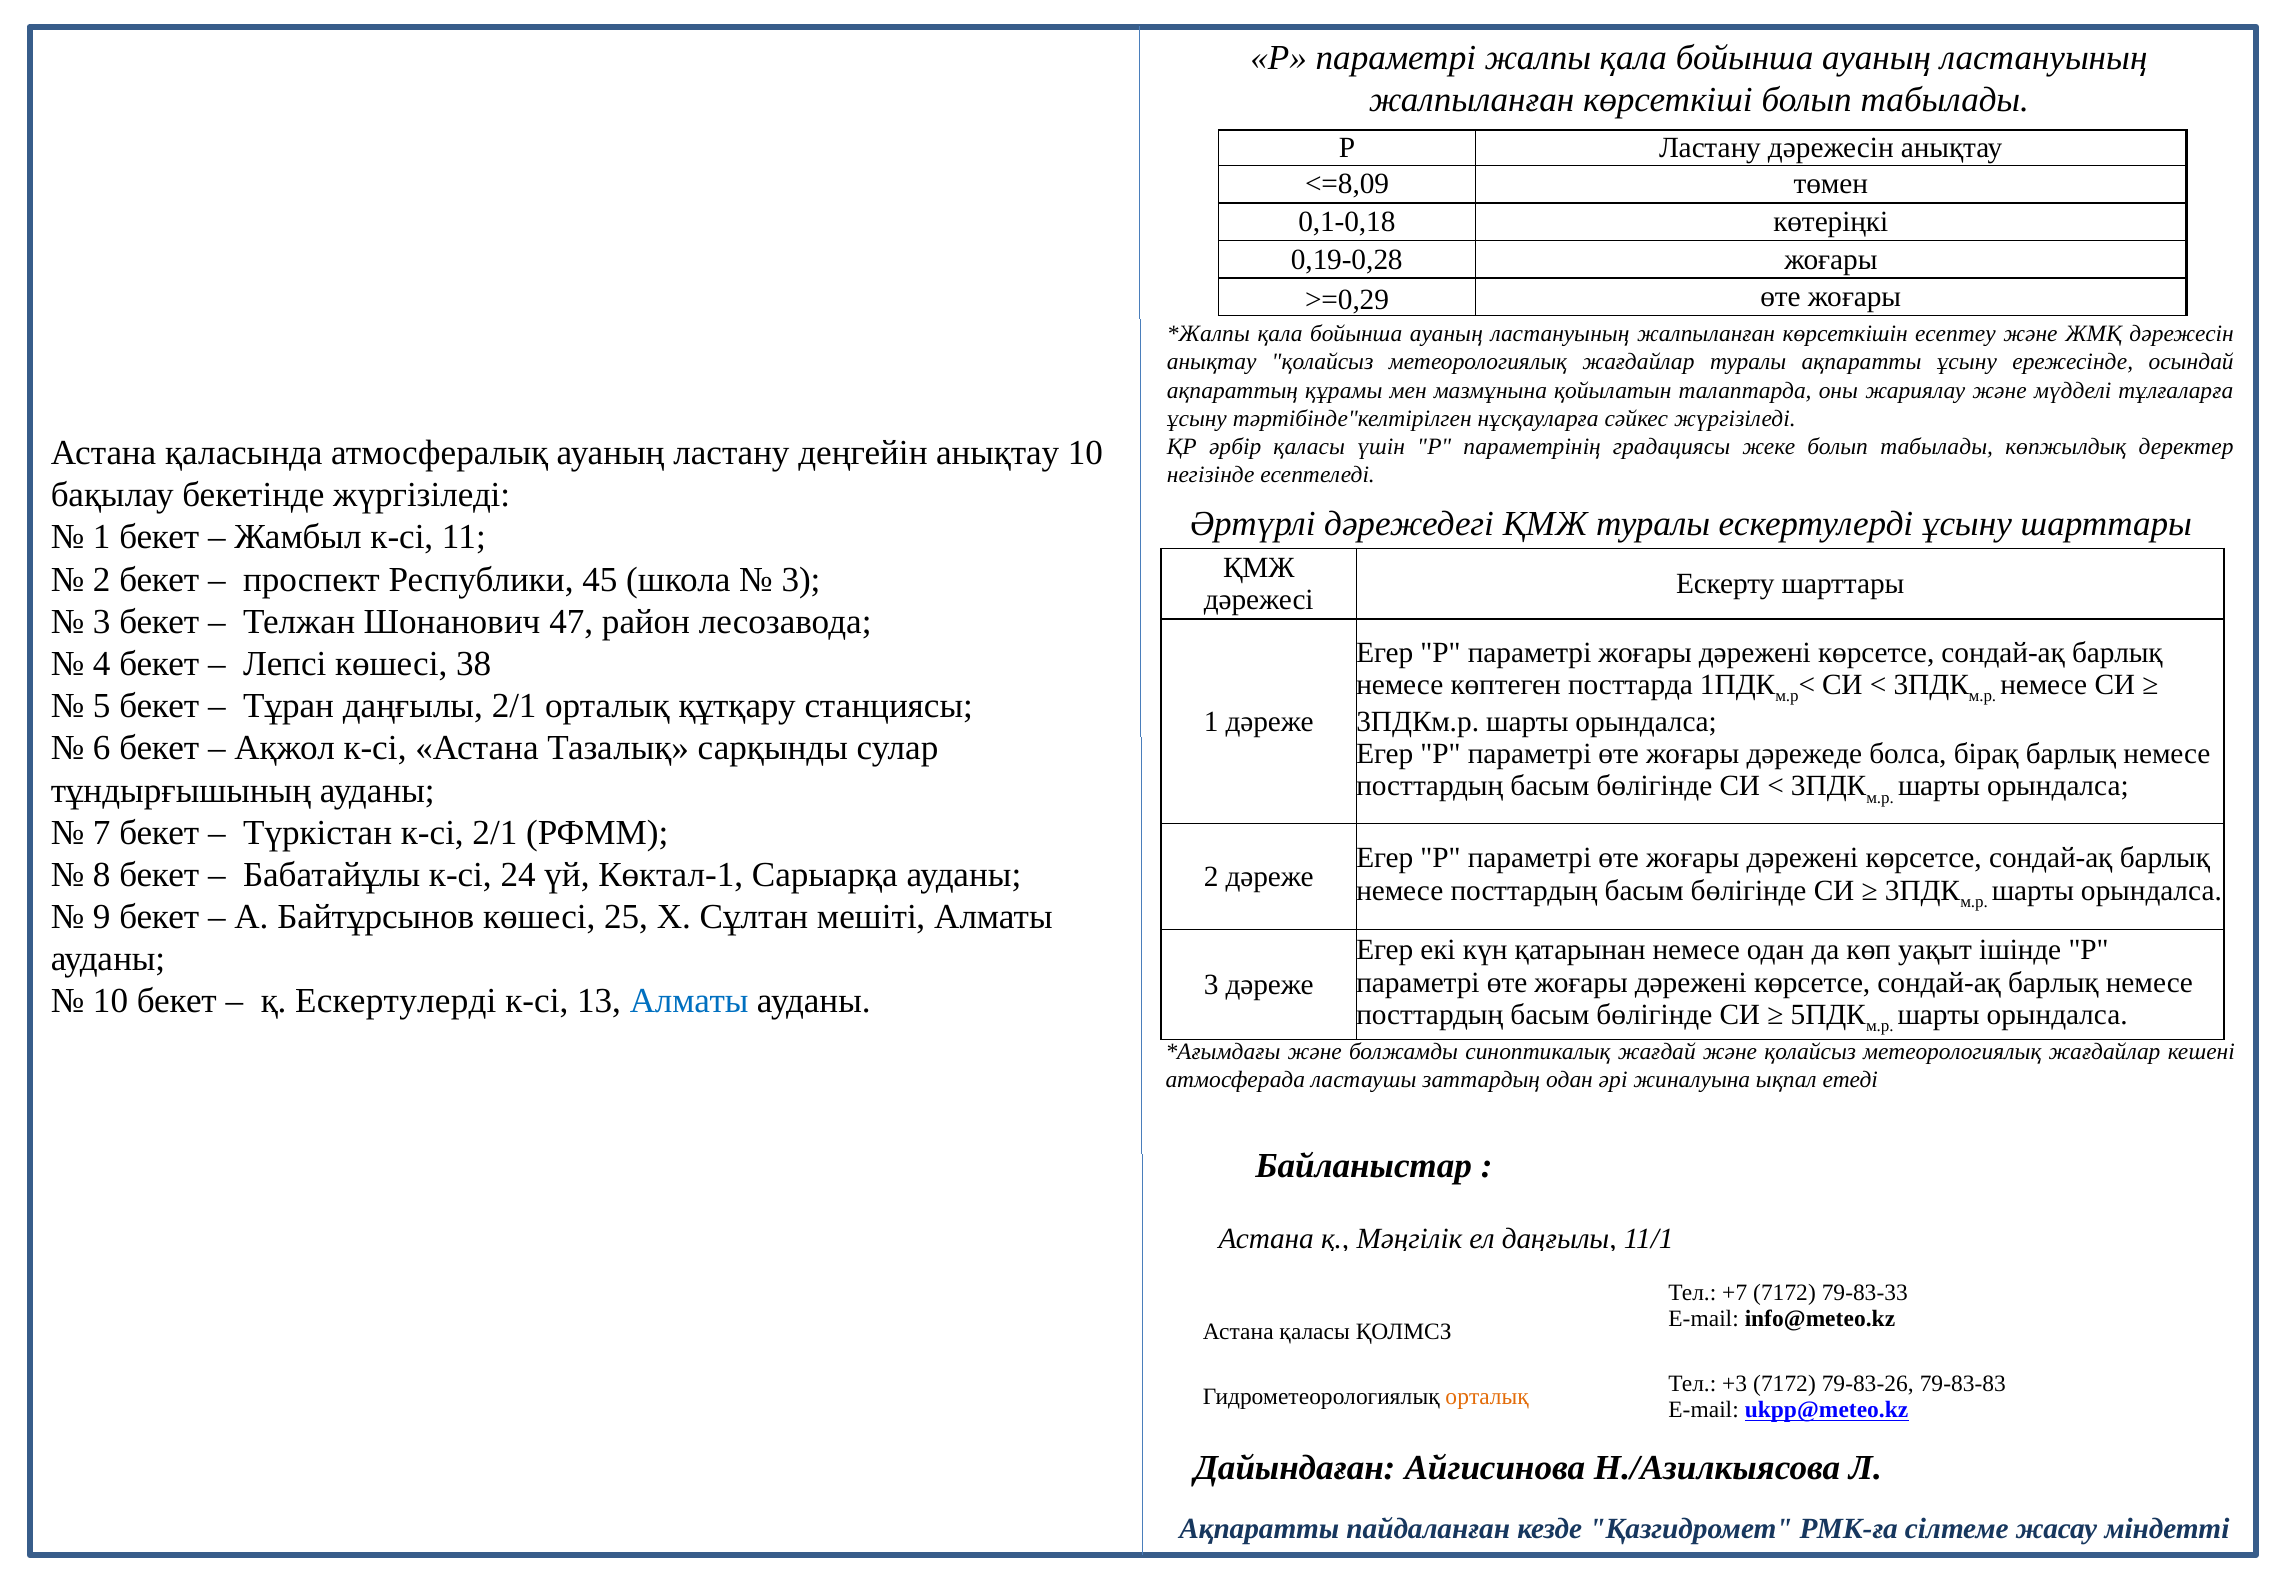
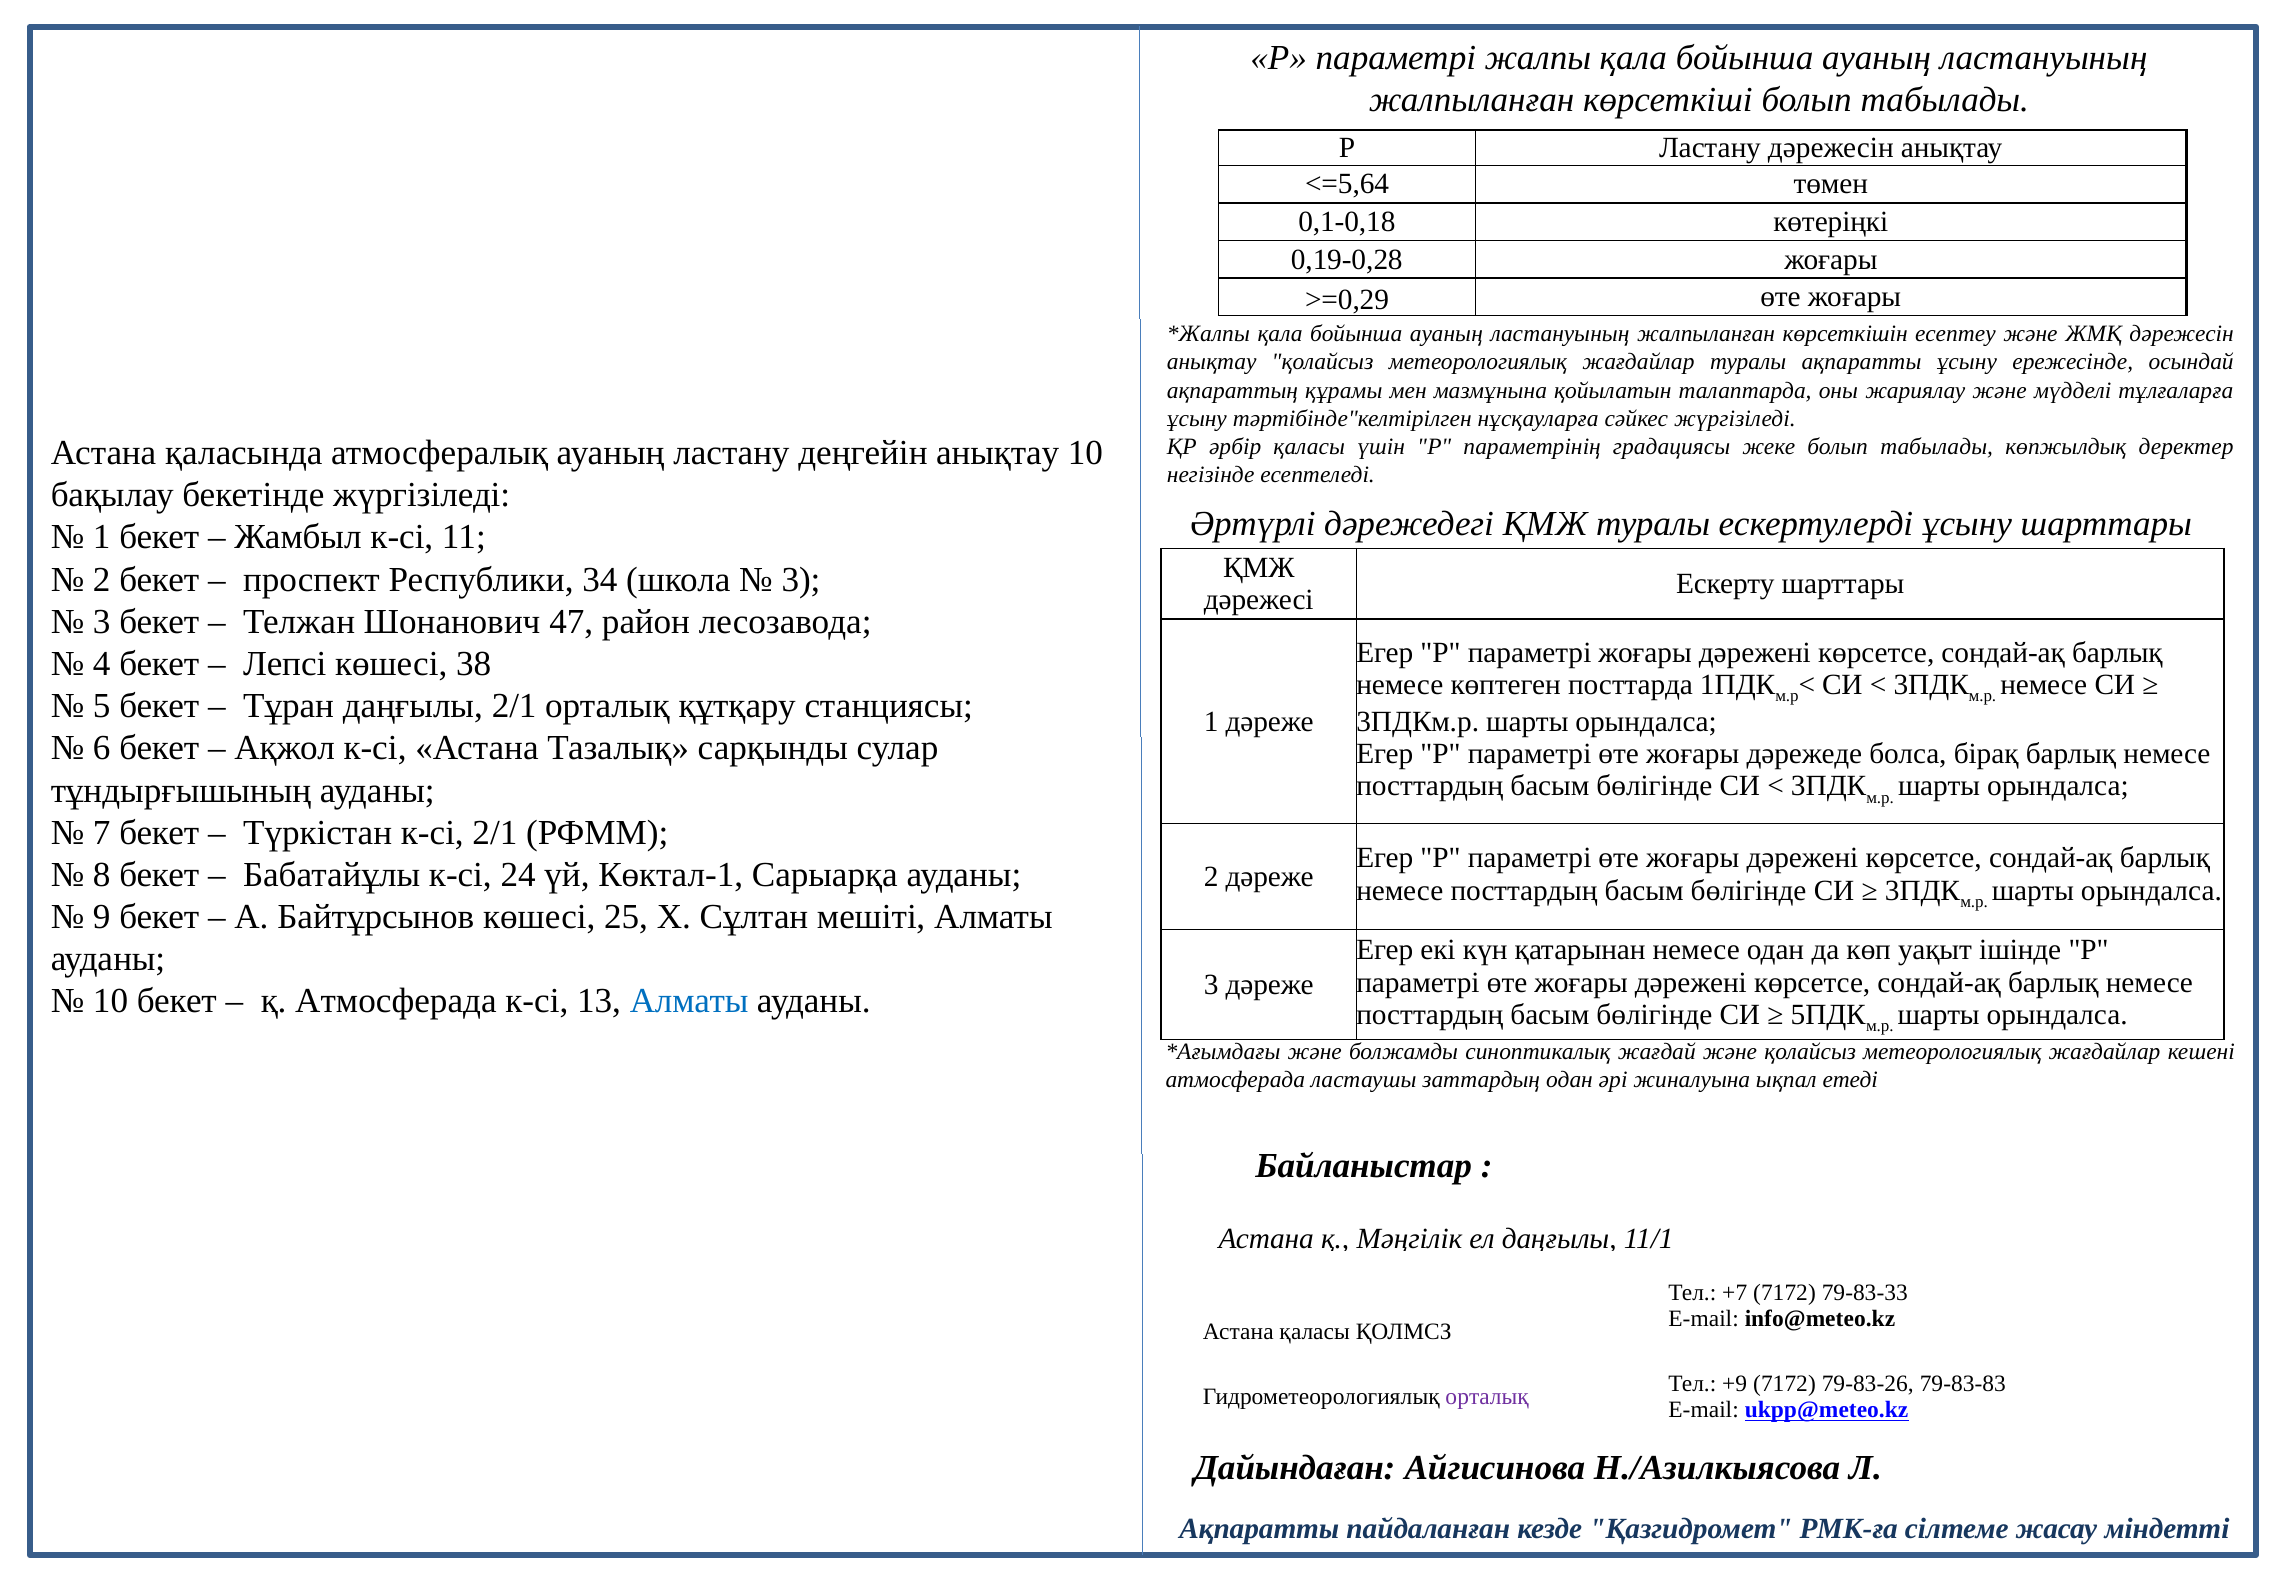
<=8,09: <=8,09 -> <=5,64
45: 45 -> 34
қ Ескертулерді: Ескертулерді -> Атмосферада
+3: +3 -> +9
орталық at (1487, 1397) colour: orange -> purple
